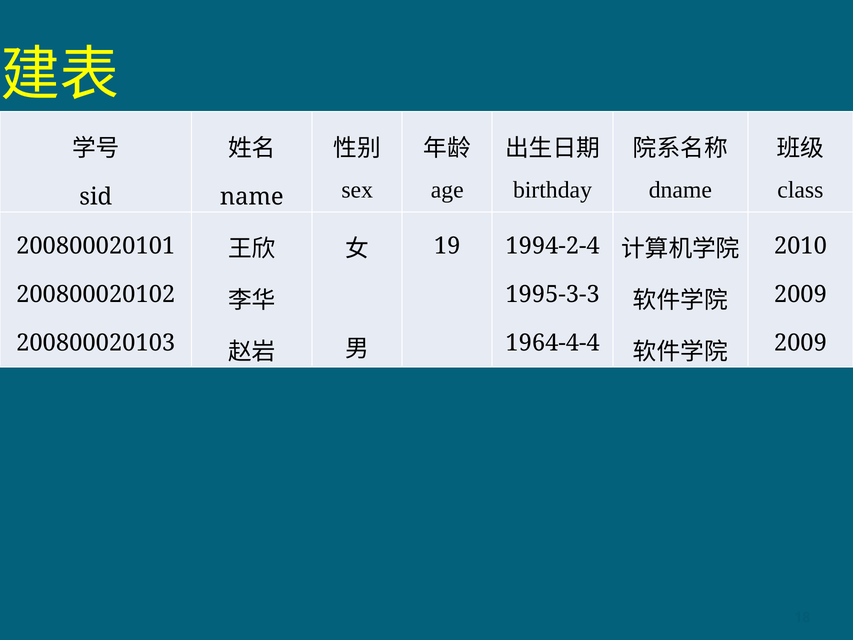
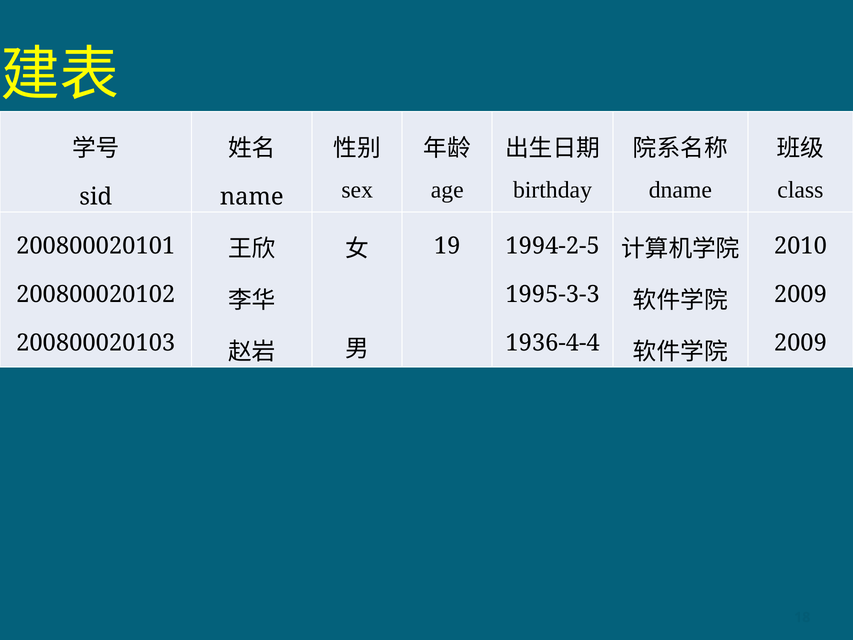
1994-2-4: 1994-2-4 -> 1994-2-5
1964-4-4: 1964-4-4 -> 1936-4-4
